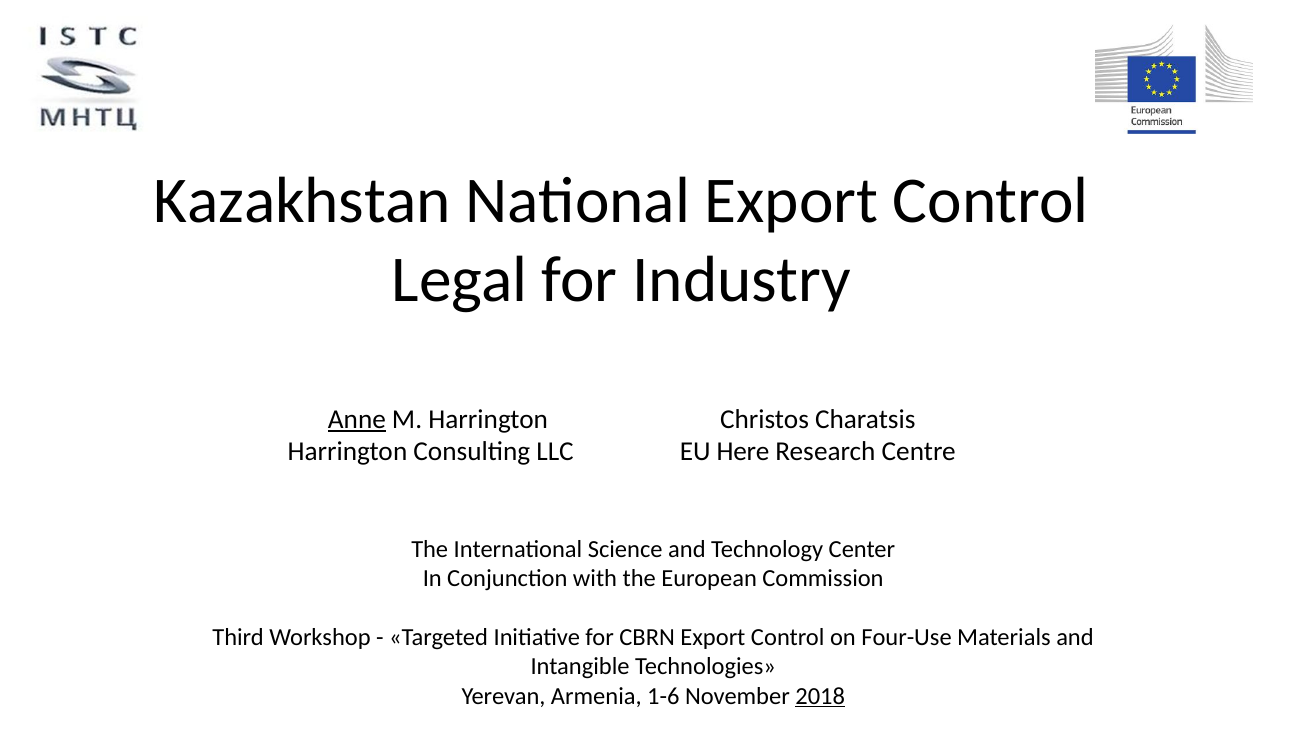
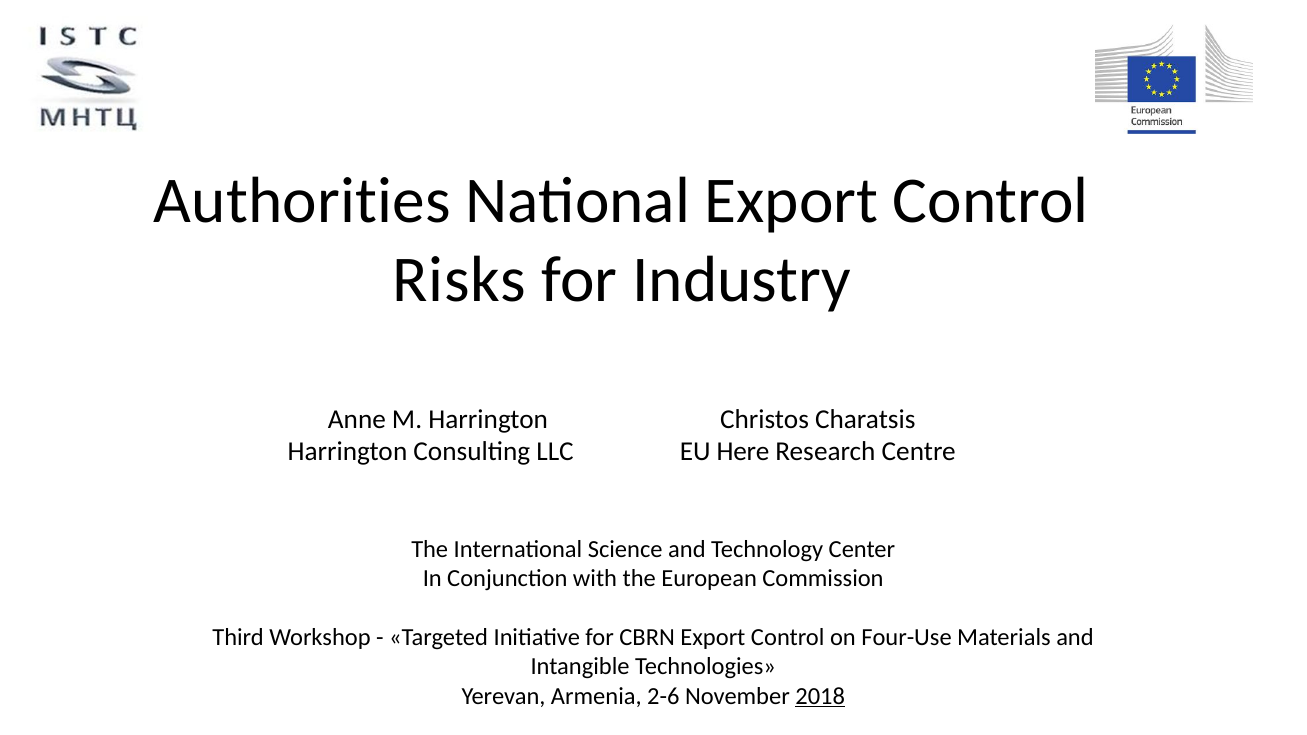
Kazakhstan: Kazakhstan -> Authorities
Legal: Legal -> Risks
Anne underline: present -> none
1-6: 1-6 -> 2-6
